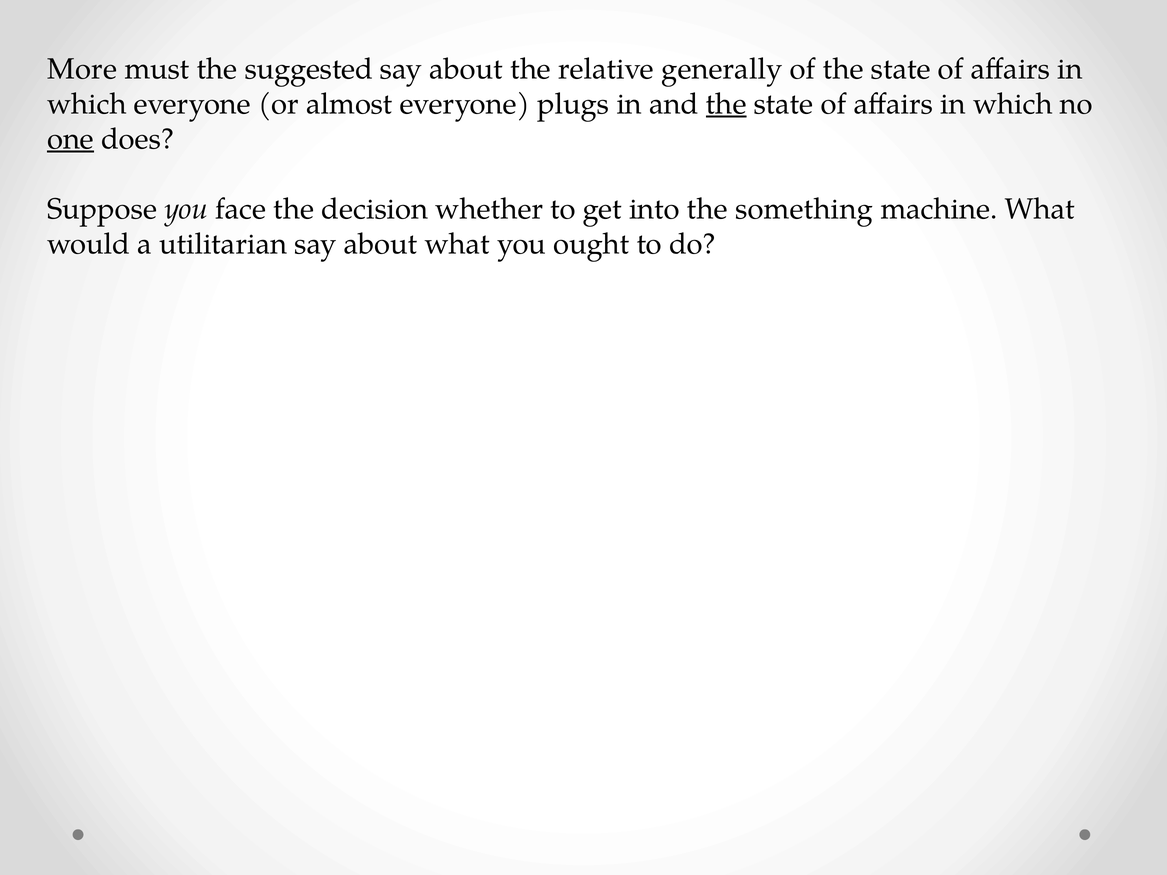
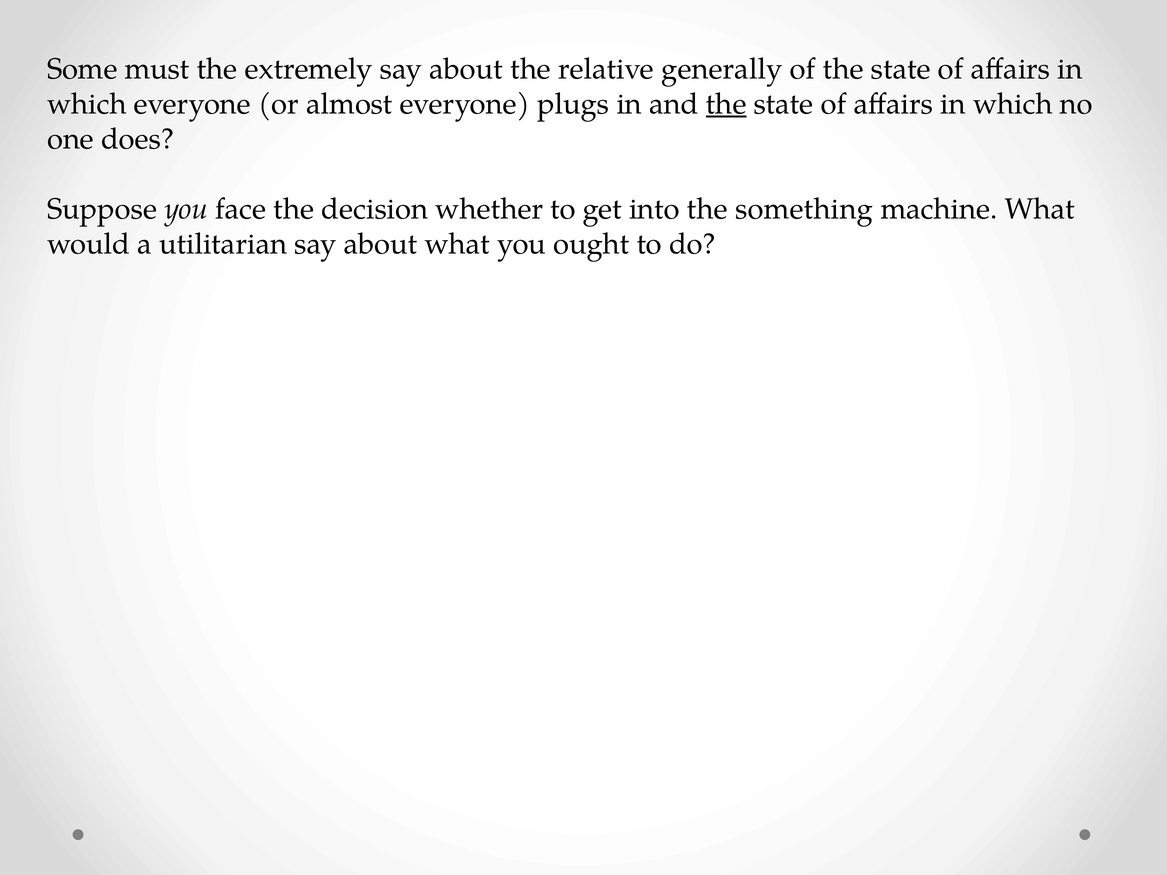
More: More -> Some
suggested: suggested -> extremely
one underline: present -> none
